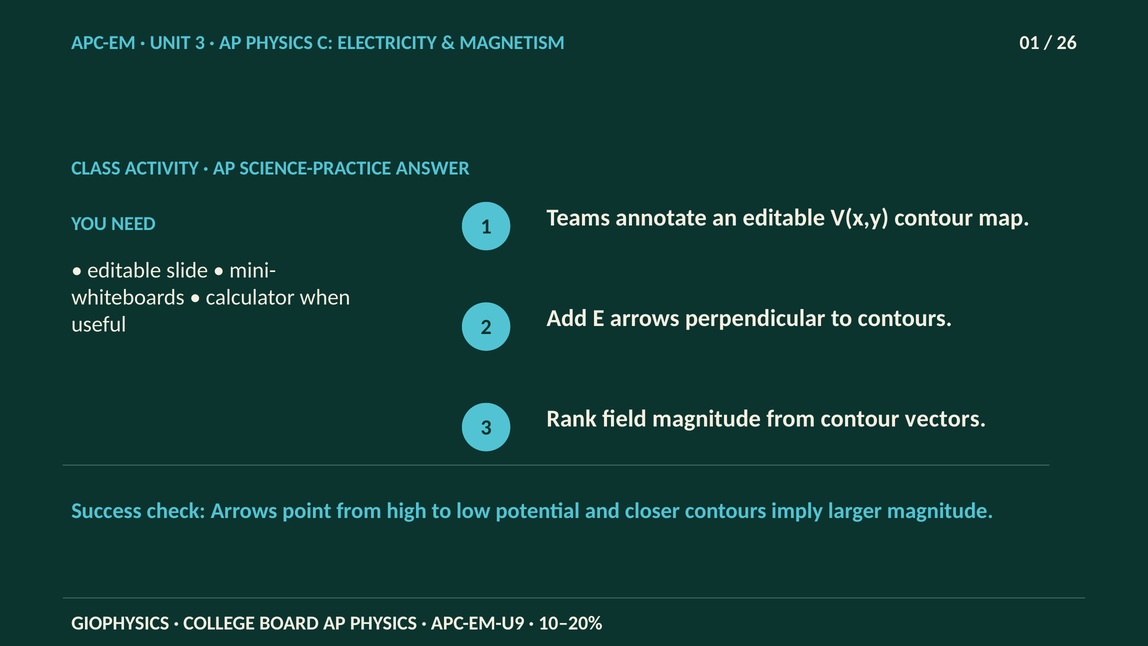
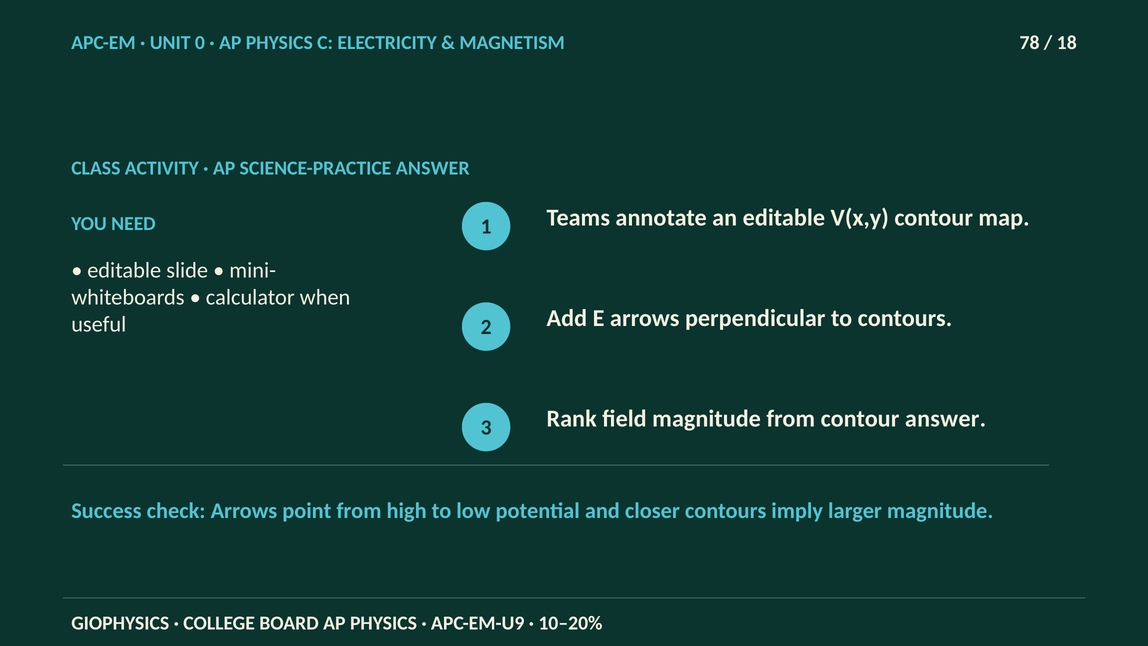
UNIT 3: 3 -> 0
01: 01 -> 78
26: 26 -> 18
contour vectors: vectors -> answer
